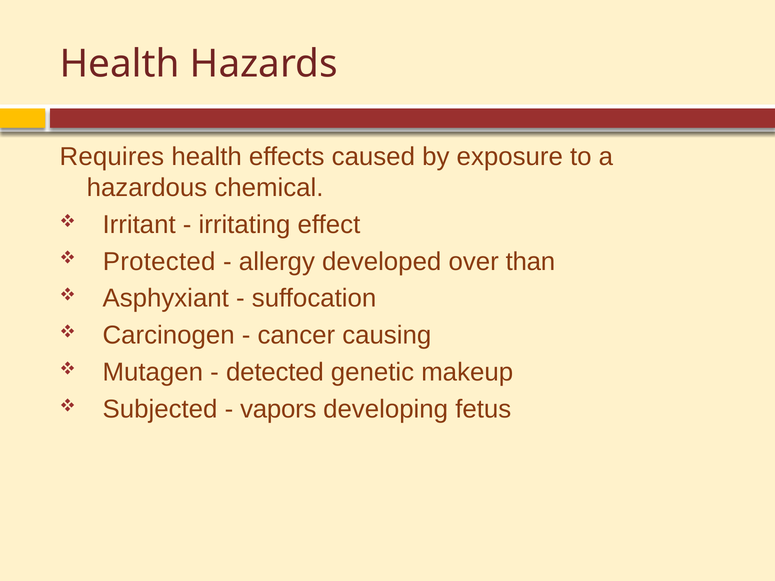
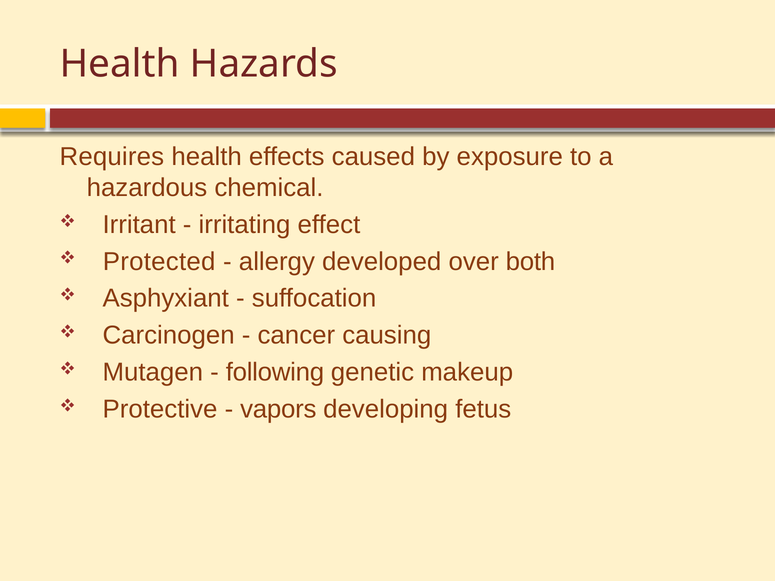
than: than -> both
detected: detected -> following
Subjected: Subjected -> Protective
